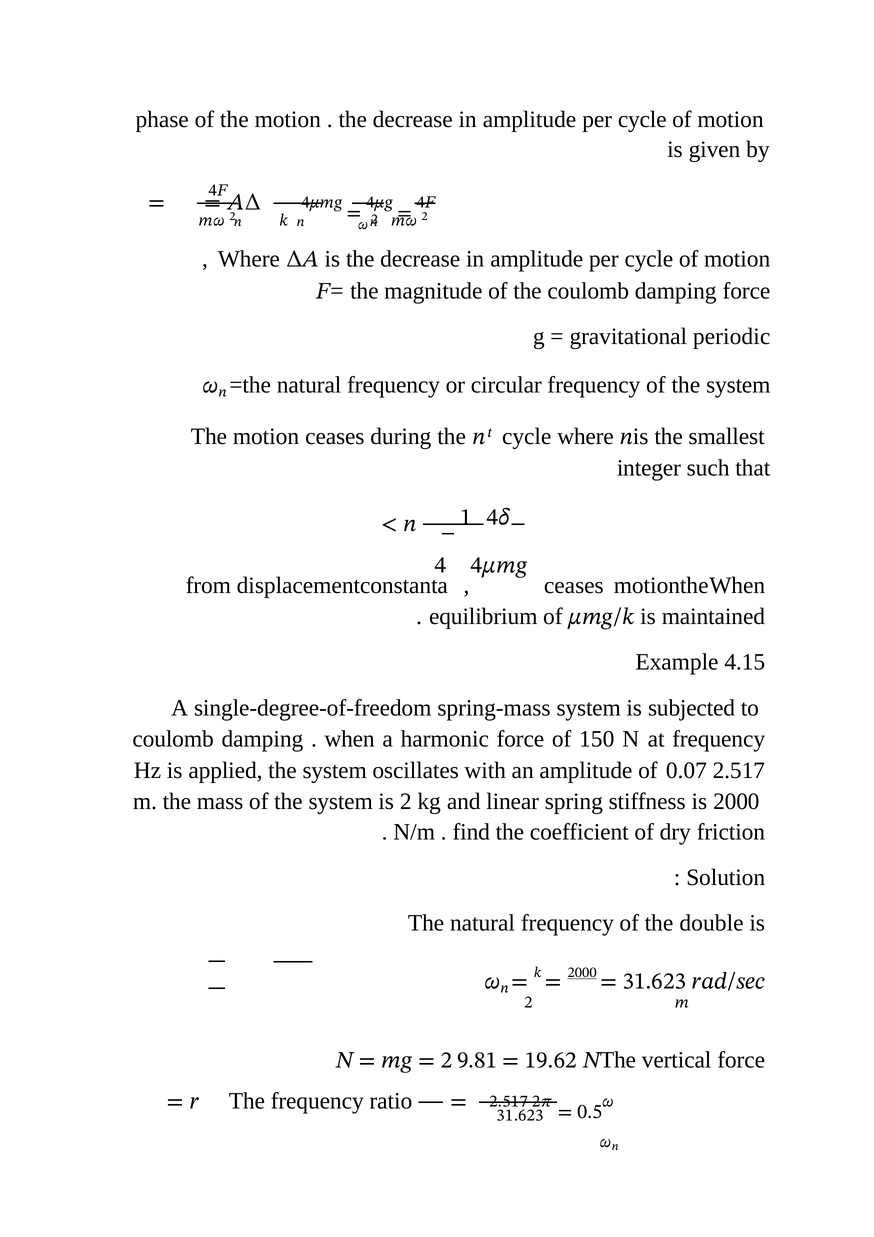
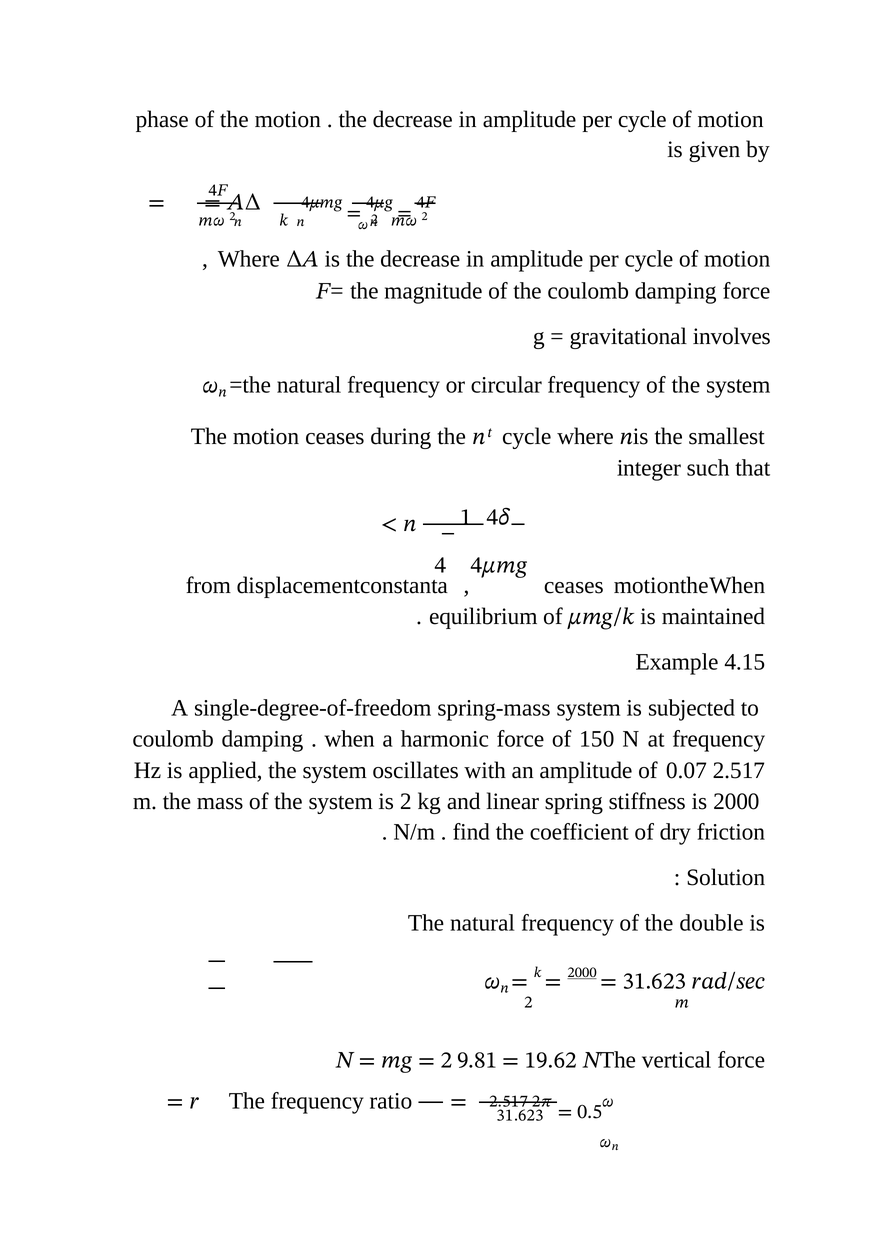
periodic: periodic -> involves
